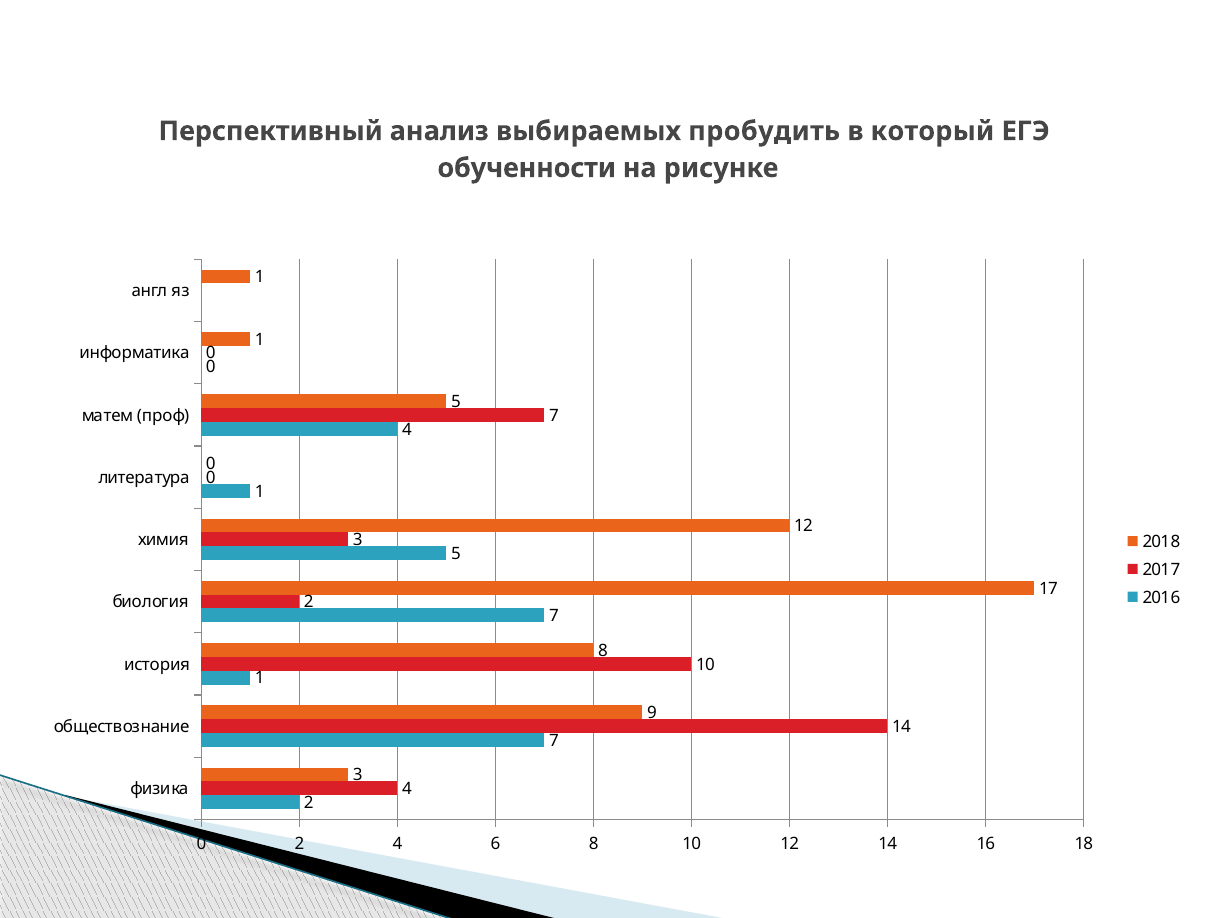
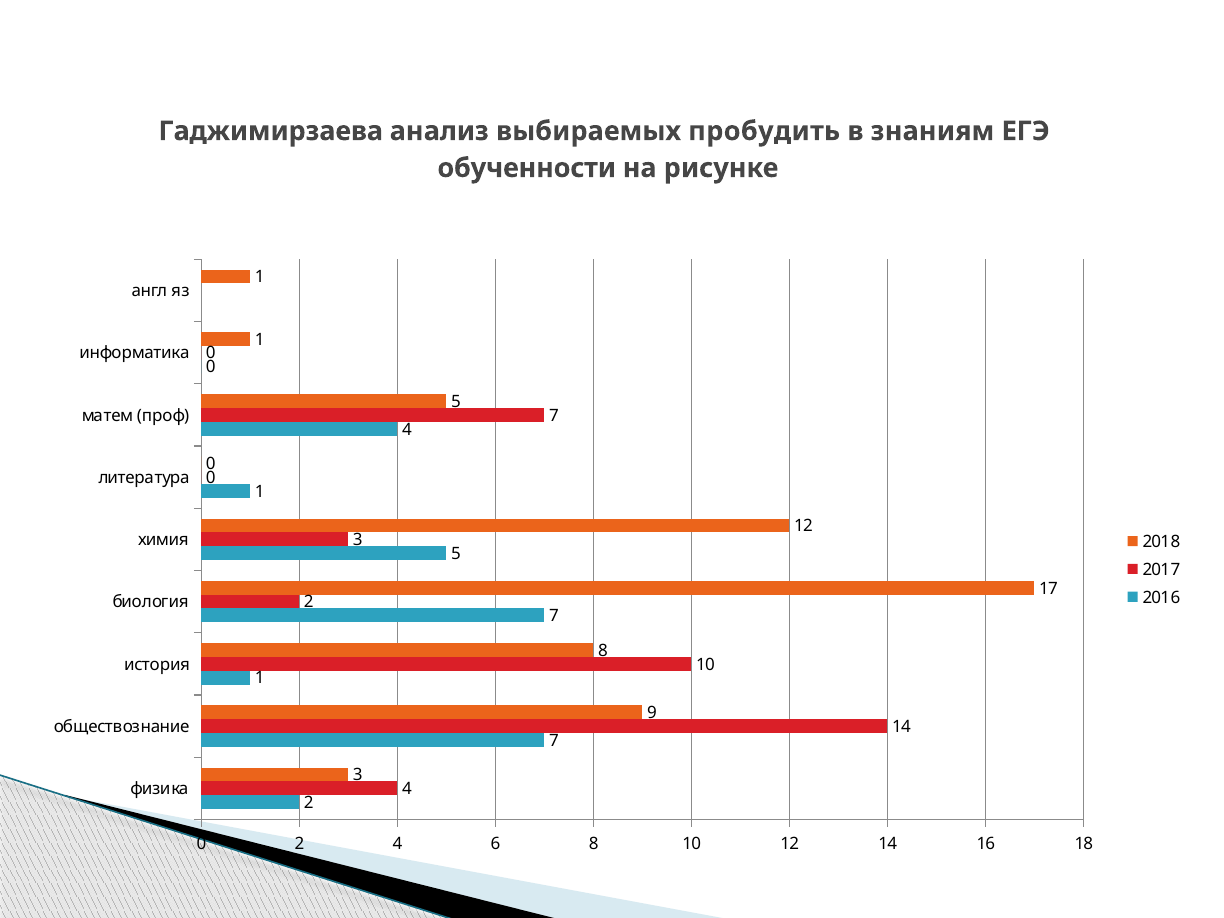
Перспективный: Перспективный -> Гаджимирзаева
который: который -> знаниям
